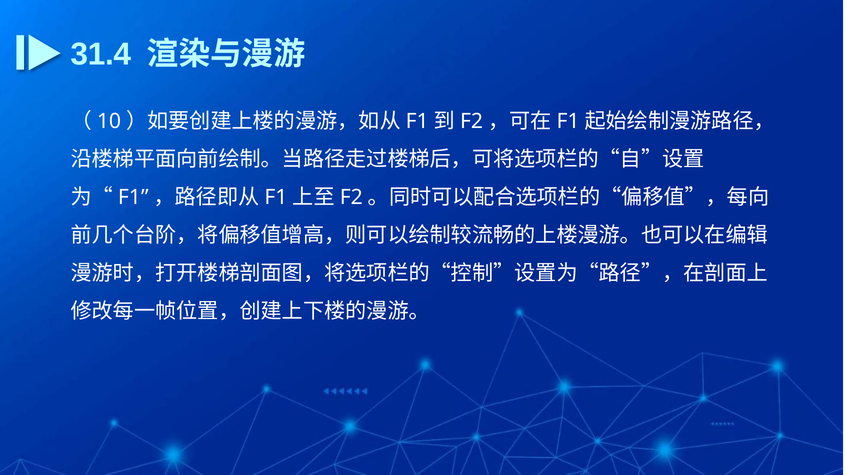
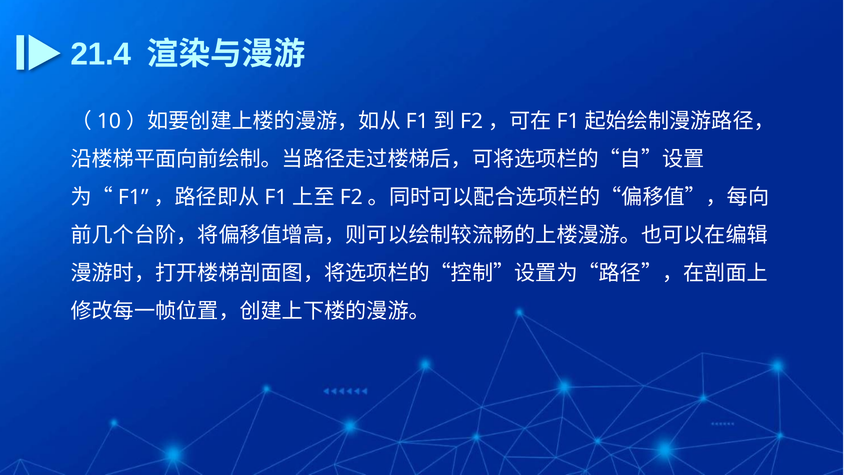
31.4: 31.4 -> 21.4
